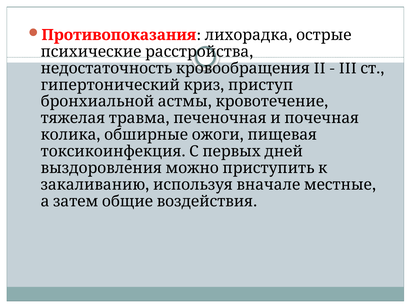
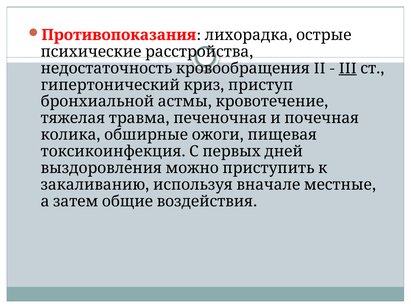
III underline: none -> present
